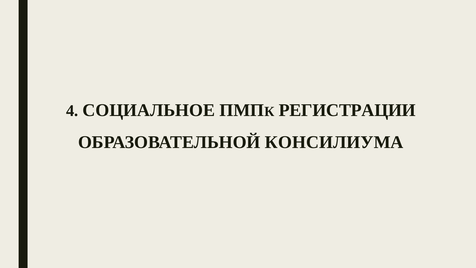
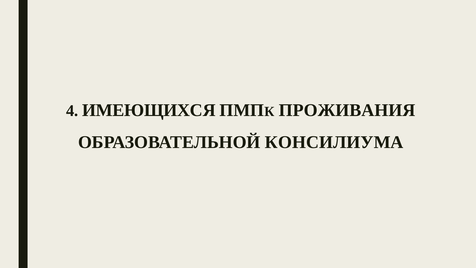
СОЦИАЛЬНОЕ: СОЦИАЛЬНОЕ -> ИМЕЮЩИХСЯ
РЕГИСТРАЦИИ: РЕГИСТРАЦИИ -> ПРОЖИВАНИЯ
